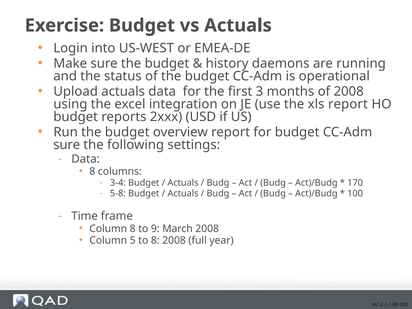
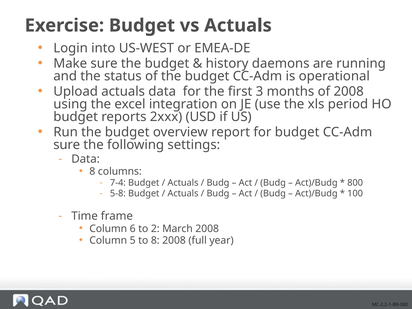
xls report: report -> period
3-4: 3-4 -> 7-4
170: 170 -> 800
Column 8: 8 -> 6
9: 9 -> 2
